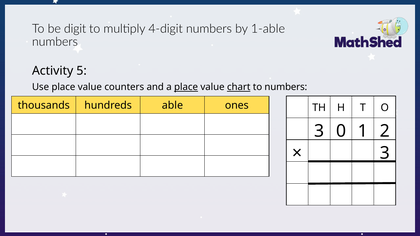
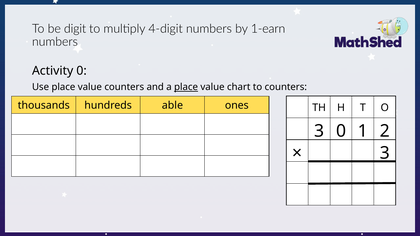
1-able: 1-able -> 1-earn
Activity 5: 5 -> 0
chart underline: present -> none
to numbers: numbers -> counters
